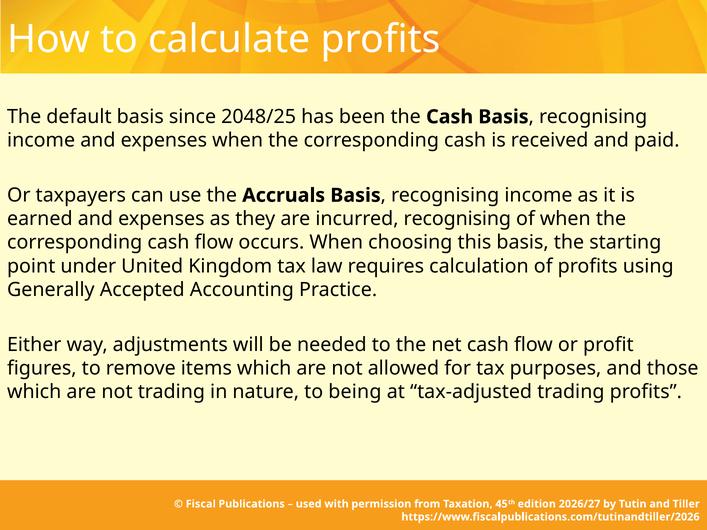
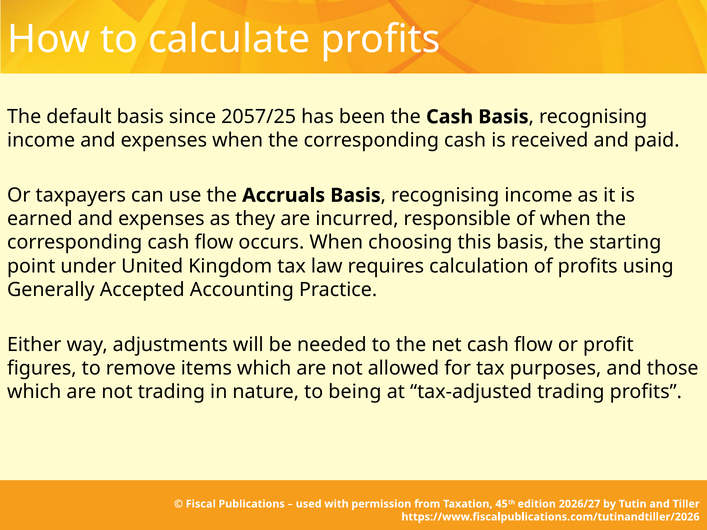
2048/25: 2048/25 -> 2057/25
incurred recognising: recognising -> responsible
